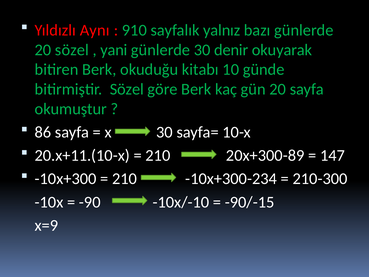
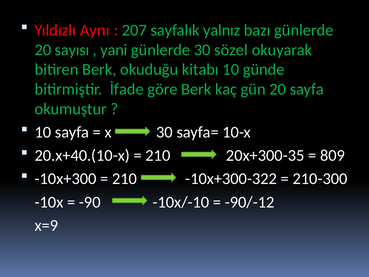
910: 910 -> 207
20 sözel: sözel -> sayısı
denir: denir -> sözel
bitirmiştir Sözel: Sözel -> İfade
86 at (43, 132): 86 -> 10
20.x+11.(10-x: 20.x+11.(10-x -> 20.x+40.(10-x
20x+300-89: 20x+300-89 -> 20x+300-35
147: 147 -> 809
-10x+300-234: -10x+300-234 -> -10x+300-322
-90/-15: -90/-15 -> -90/-12
